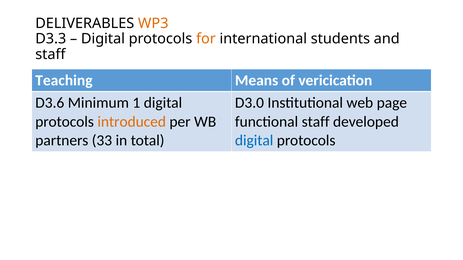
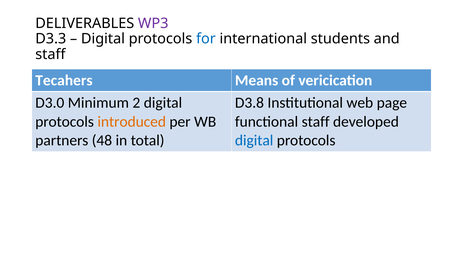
WP3 colour: orange -> purple
for colour: orange -> blue
Teaching: Teaching -> Tecahers
D3.6: D3.6 -> D3.0
1: 1 -> 2
D3.0: D3.0 -> D3.8
33: 33 -> 48
